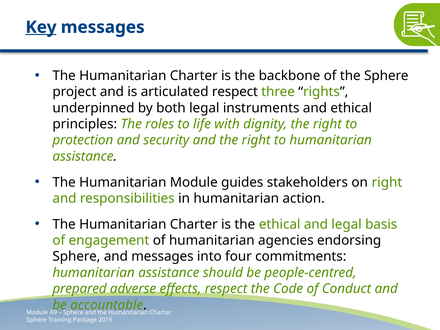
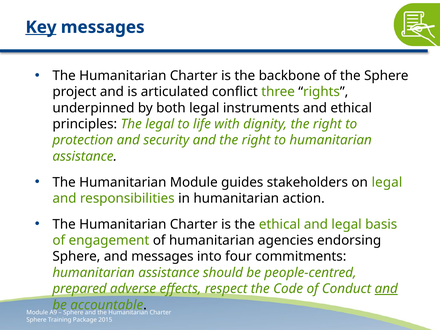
articulated respect: respect -> conflict
The roles: roles -> legal
on right: right -> legal
and at (386, 289) underline: none -> present
